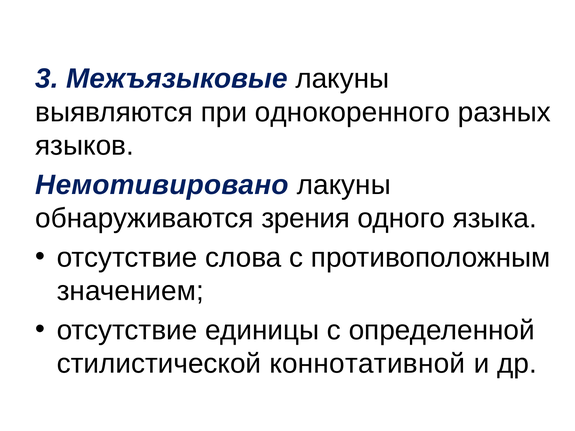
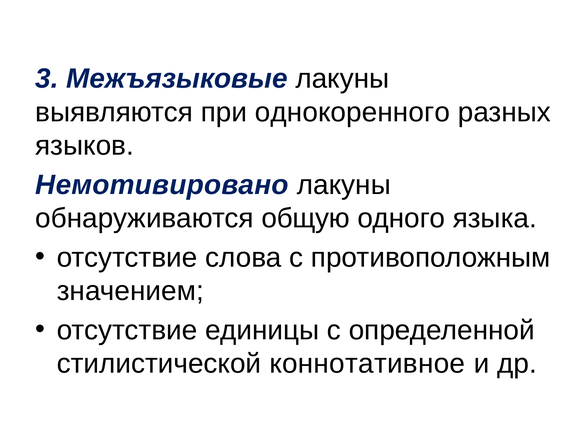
зрения: зрения -> общую
коннотативной: коннотативной -> коннотативное
